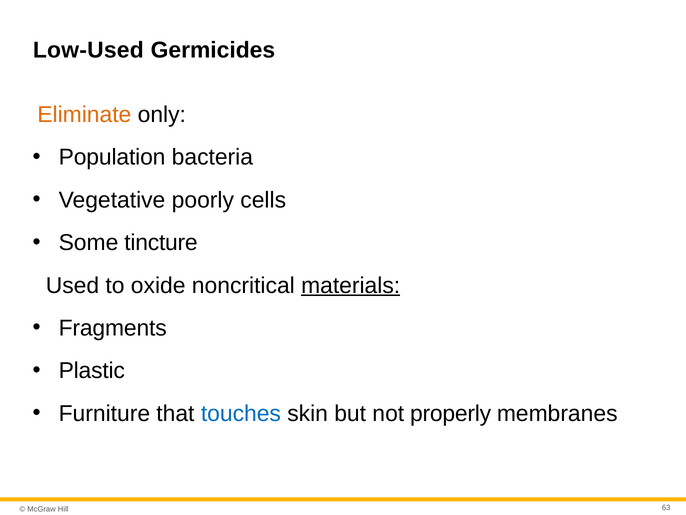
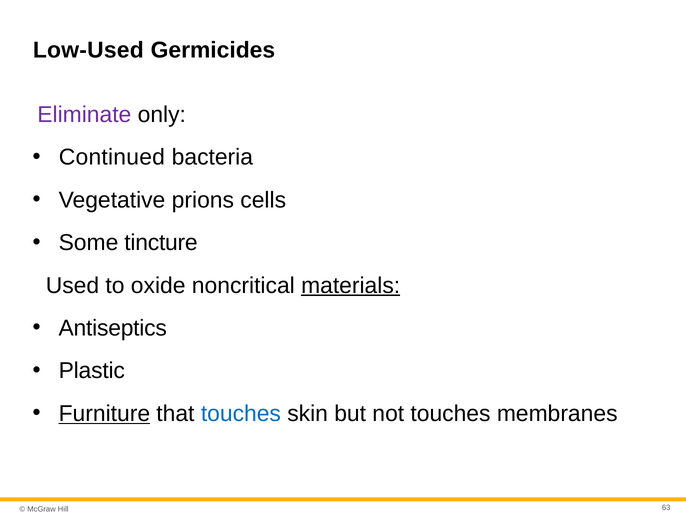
Eliminate colour: orange -> purple
Population: Population -> Continued
poorly: poorly -> prions
Fragments: Fragments -> Antiseptics
Furniture underline: none -> present
not properly: properly -> touches
